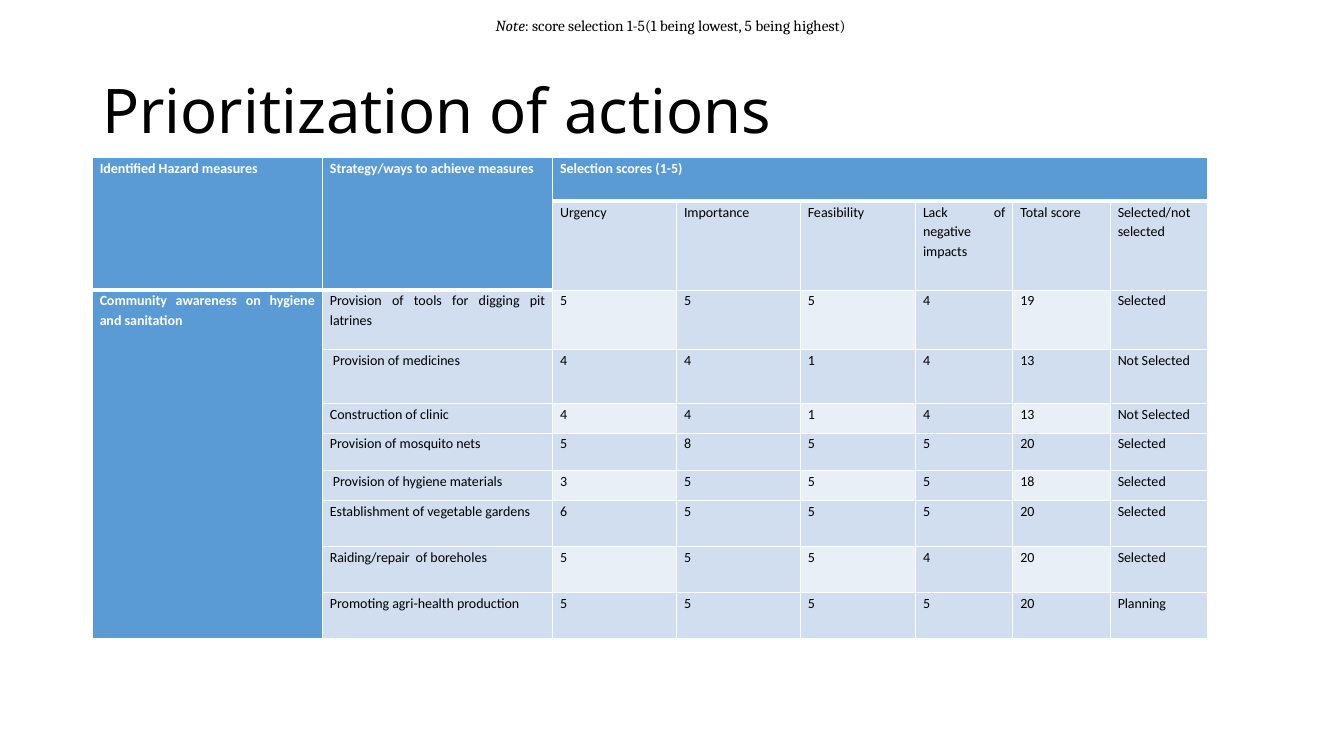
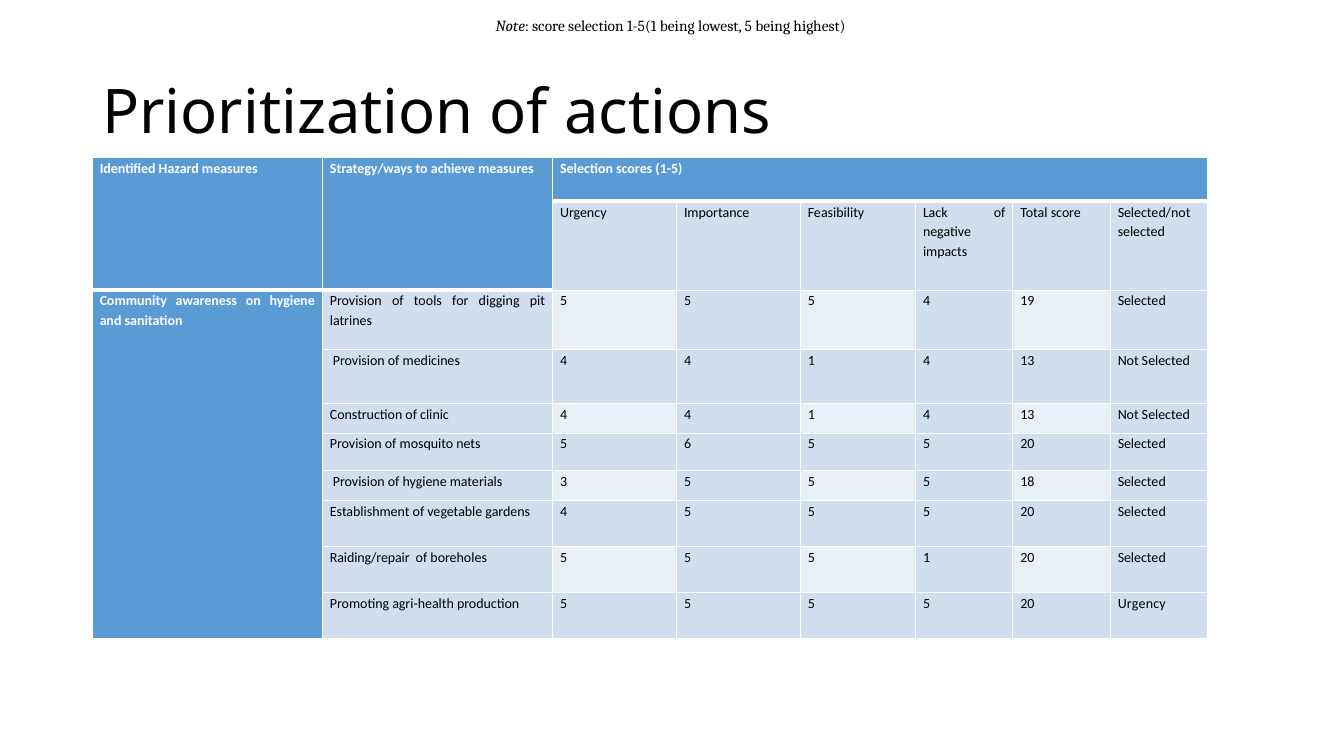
8: 8 -> 6
gardens 6: 6 -> 4
4 at (927, 557): 4 -> 1
20 Planning: Planning -> Urgency
